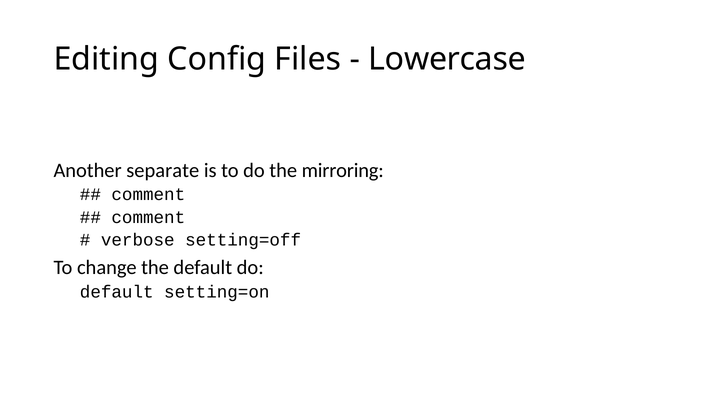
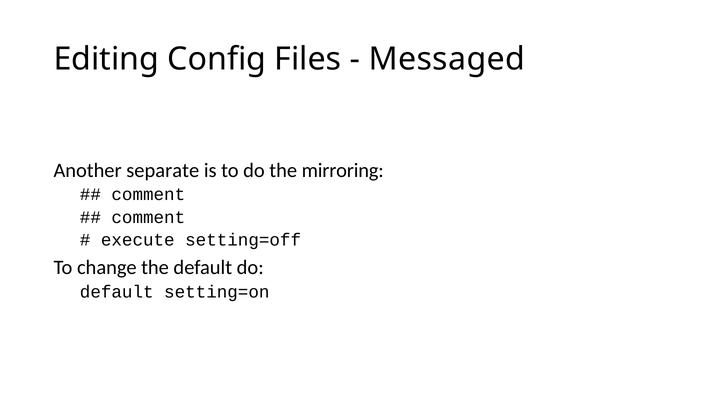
Lowercase: Lowercase -> Messaged
verbose: verbose -> execute
